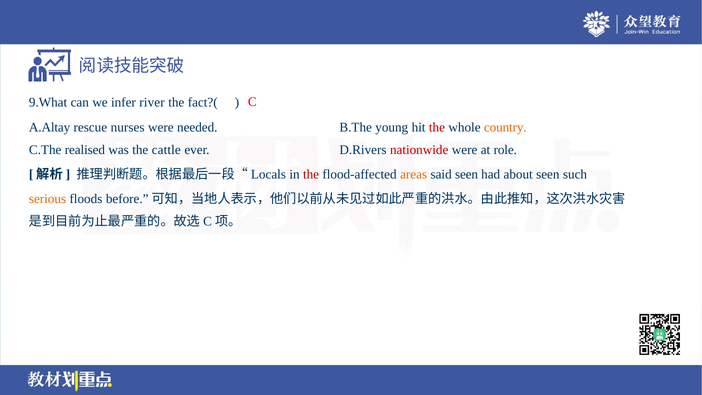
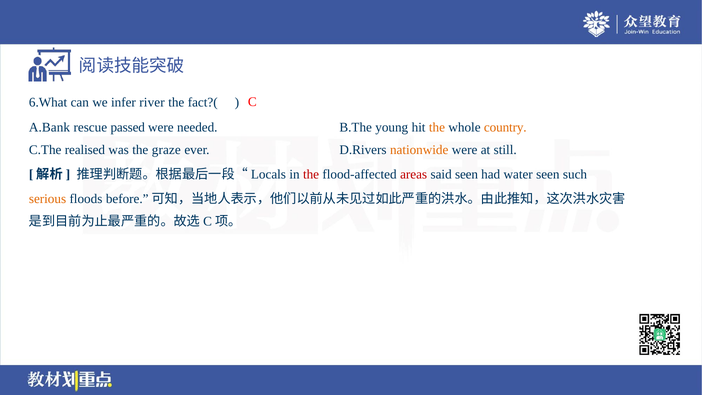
9.What: 9.What -> 6.What
A.Altay: A.Altay -> A.Bank
nurses: nurses -> passed
the at (437, 127) colour: red -> orange
cattle: cattle -> graze
nationwide colour: red -> orange
role: role -> still
areas colour: orange -> red
about: about -> water
